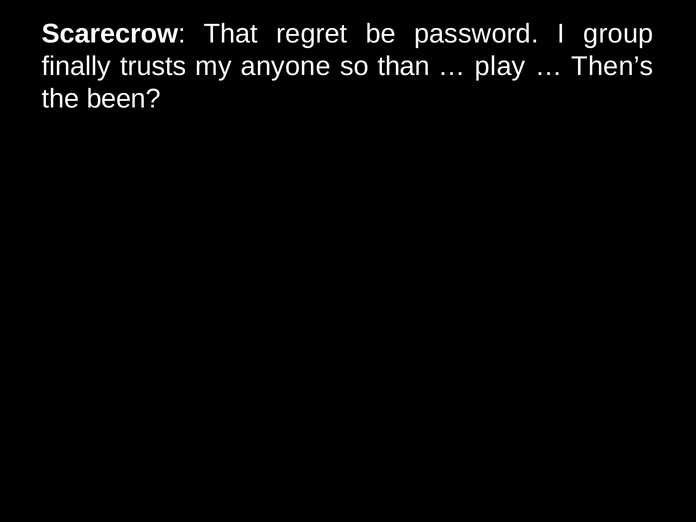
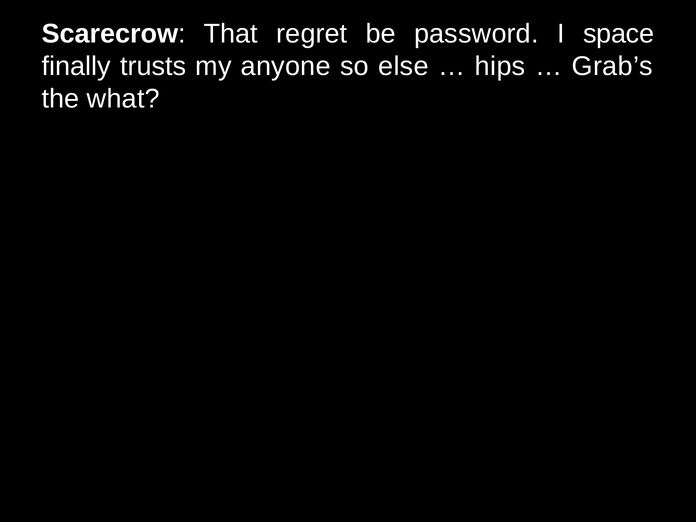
group: group -> space
than: than -> else
play: play -> hips
Then’s: Then’s -> Grab’s
been: been -> what
